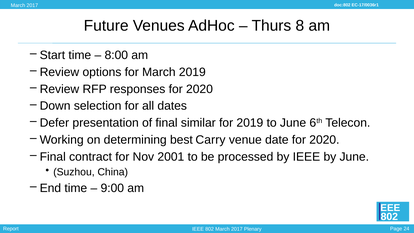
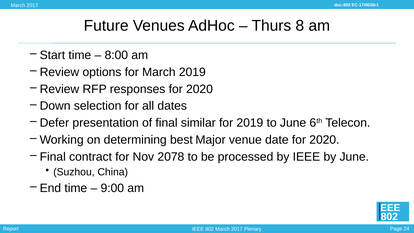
Carry: Carry -> Major
2001: 2001 -> 2078
